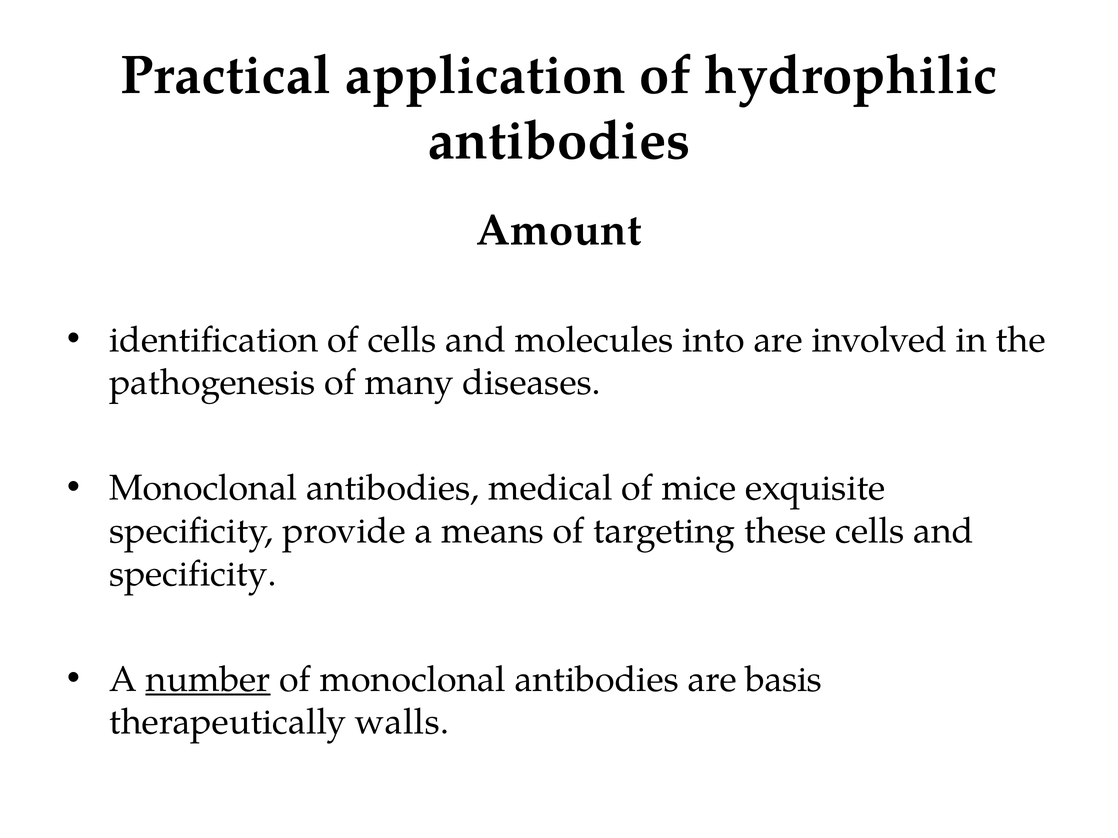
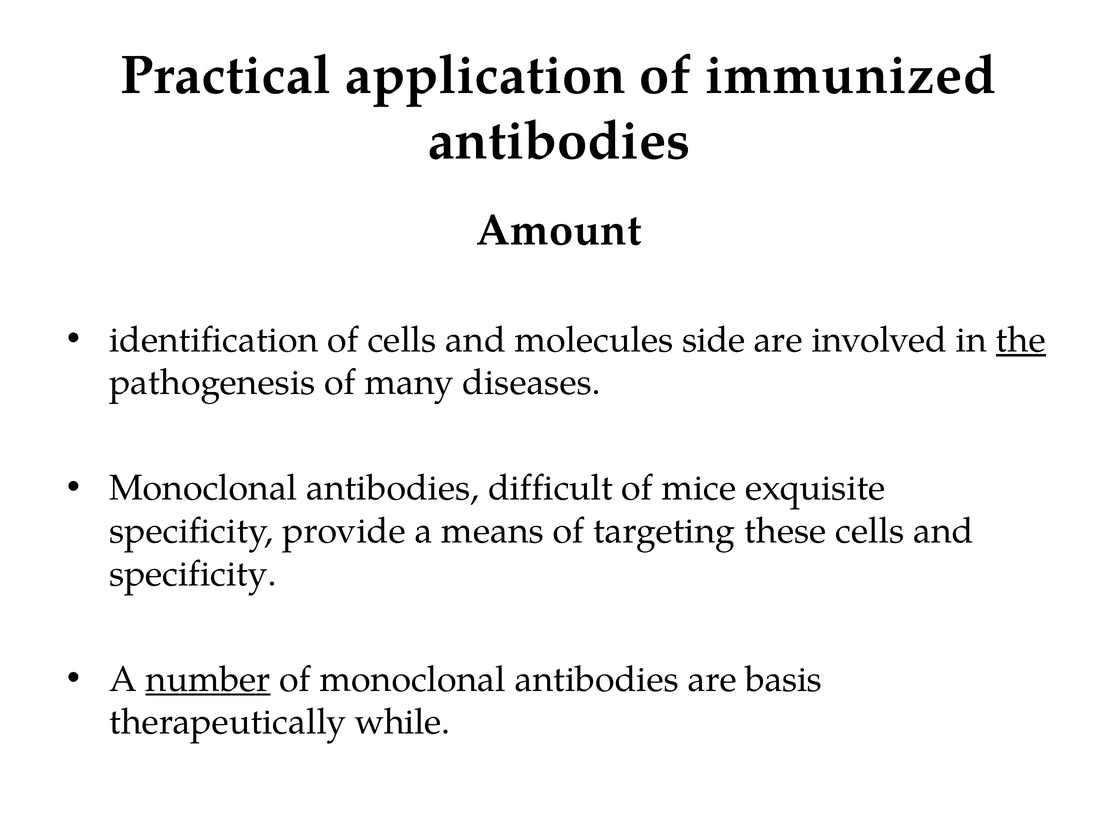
hydrophilic: hydrophilic -> immunized
into: into -> side
the underline: none -> present
medical: medical -> difficult
walls: walls -> while
